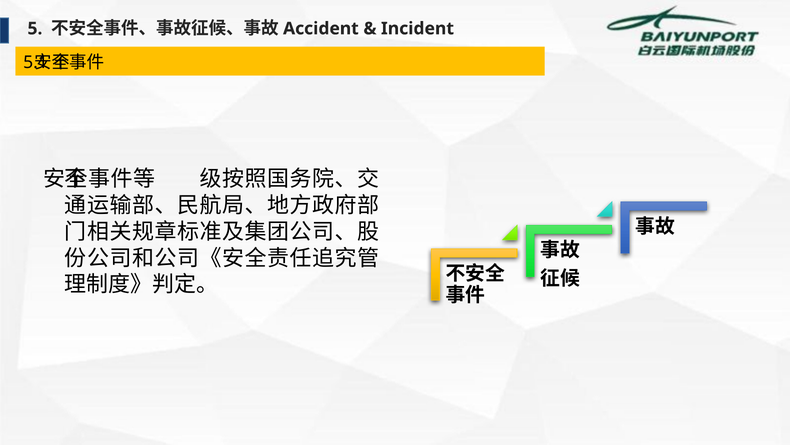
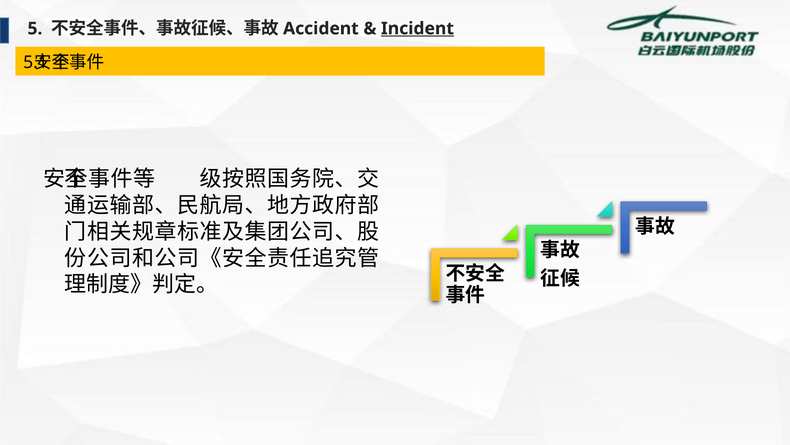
Incident underline: none -> present
